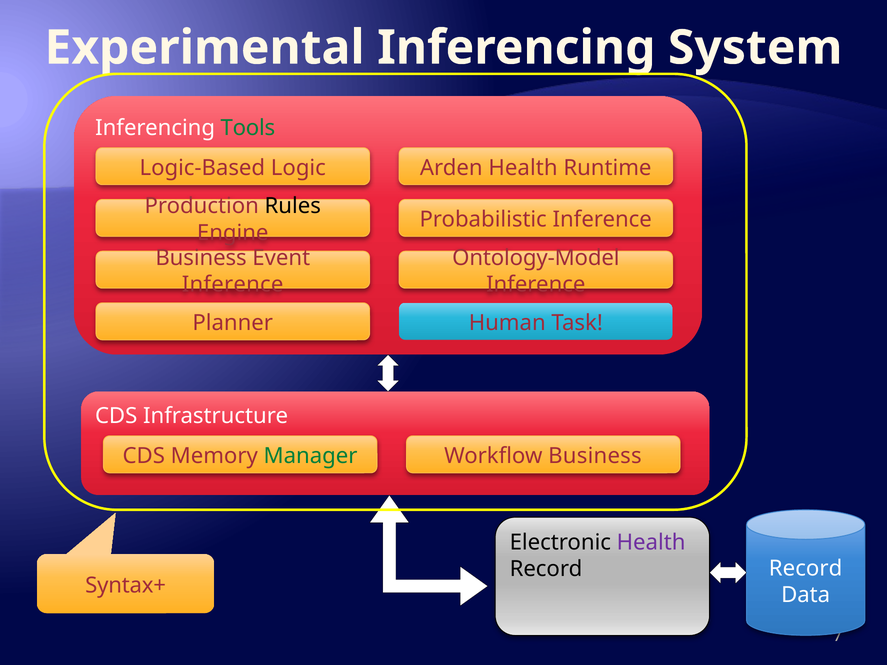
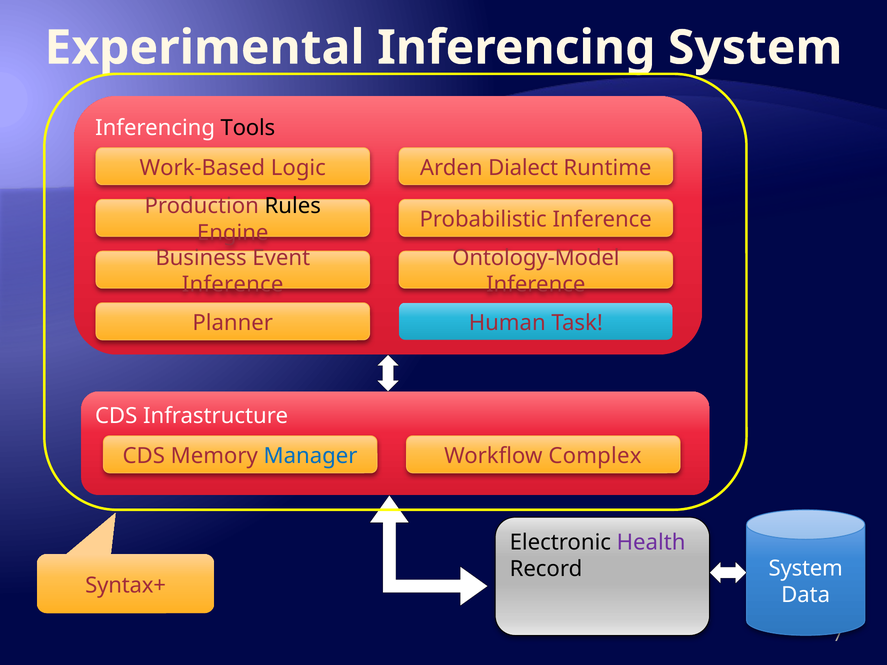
Tools colour: green -> black
Logic-Based: Logic-Based -> Work-Based
Arden Health: Health -> Dialect
Manager colour: green -> blue
Workflow Business: Business -> Complex
Record Record: Record -> System
